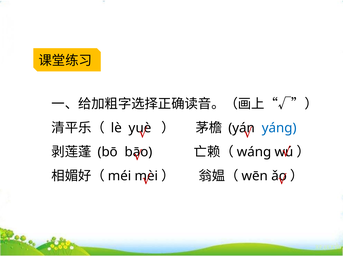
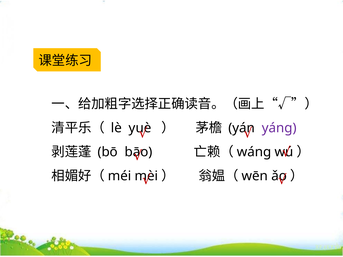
yáng colour: blue -> purple
